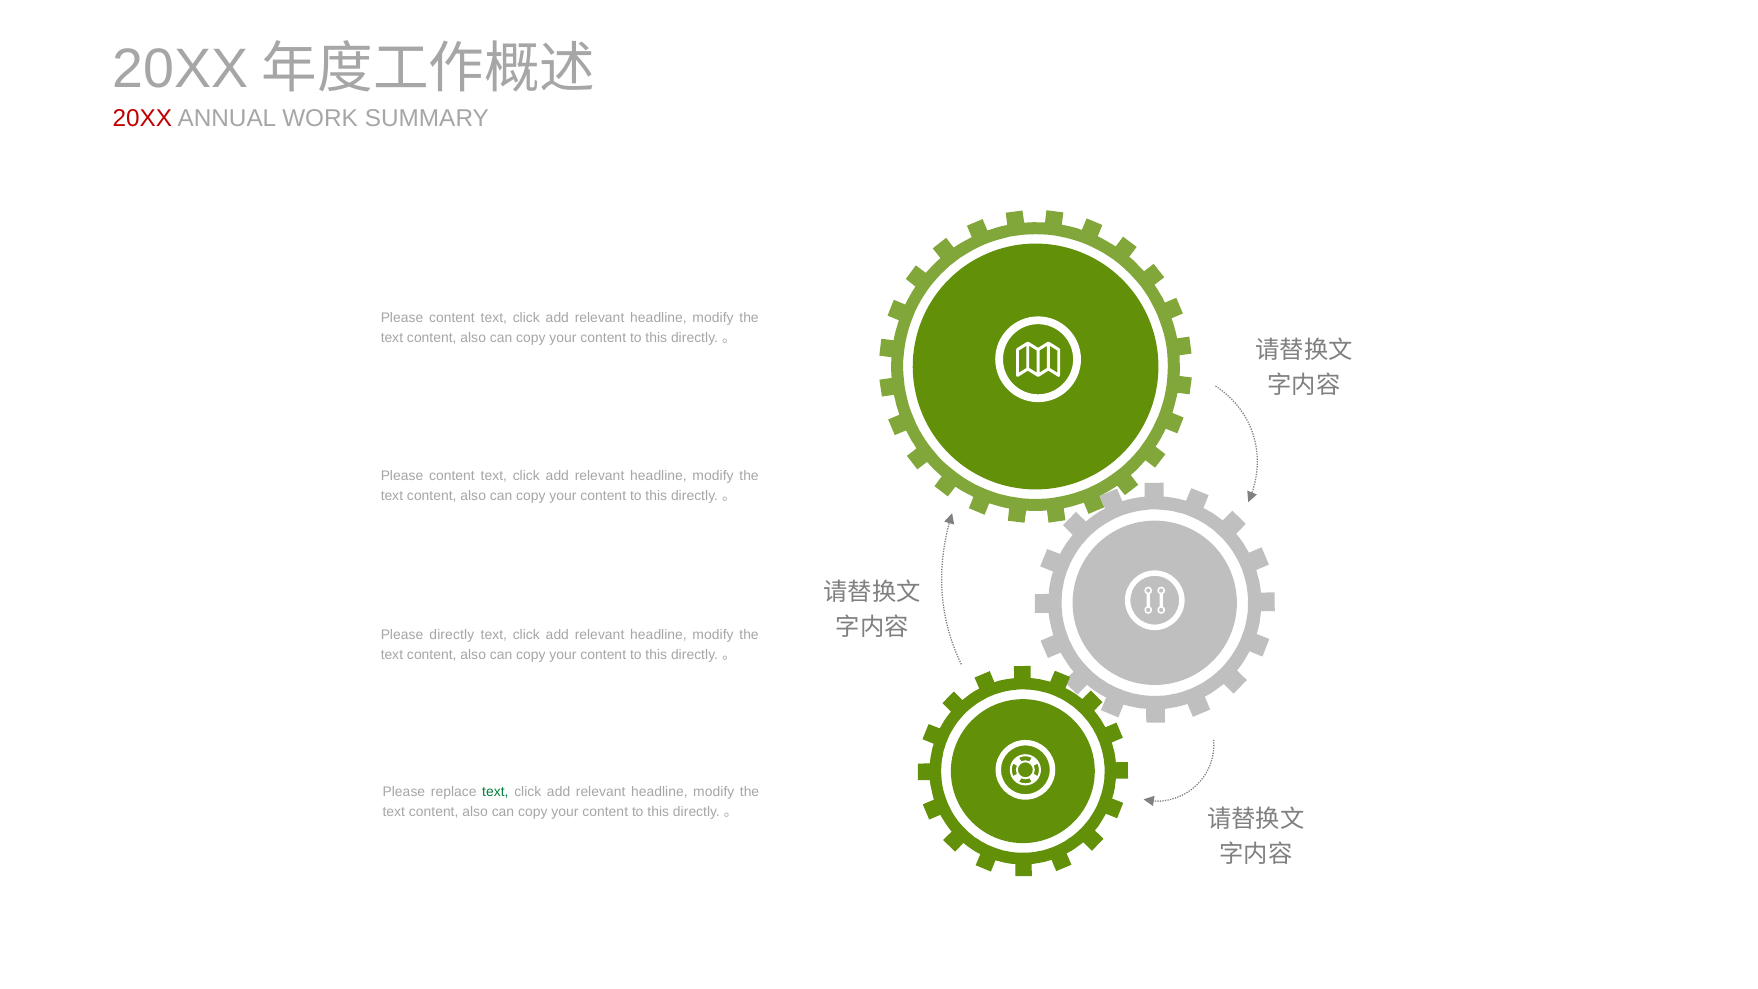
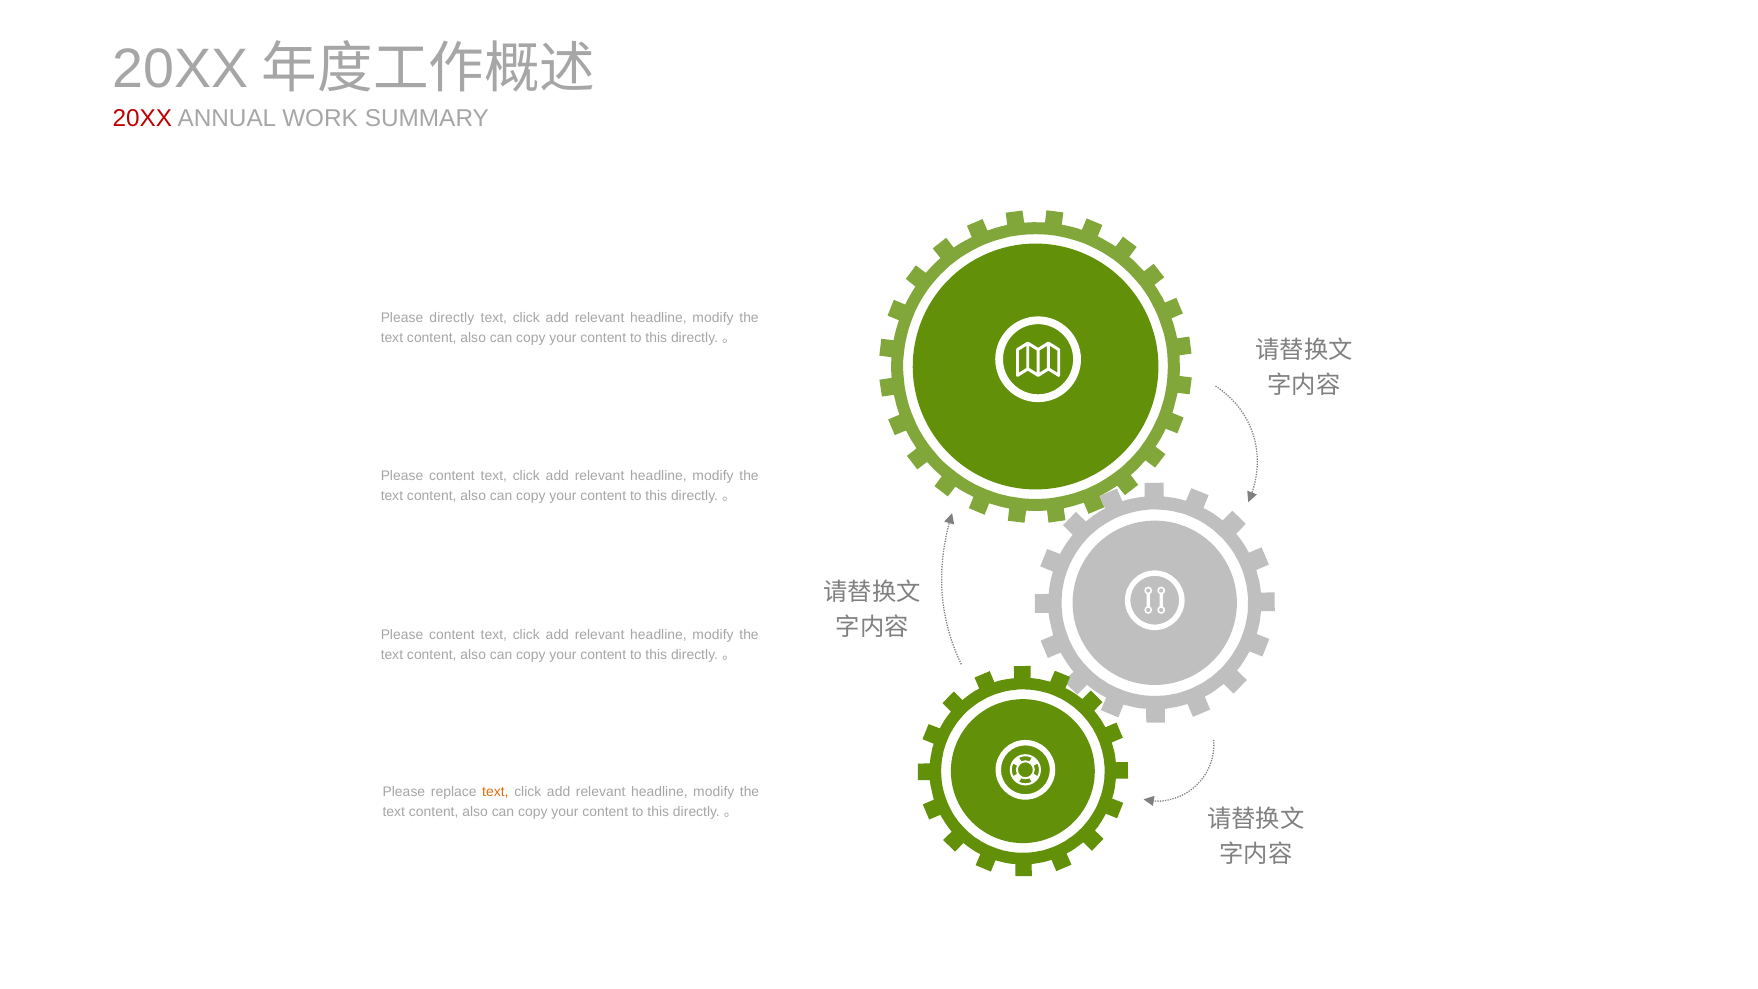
content at (452, 318): content -> directly
directly at (452, 635): directly -> content
text at (495, 792) colour: green -> orange
